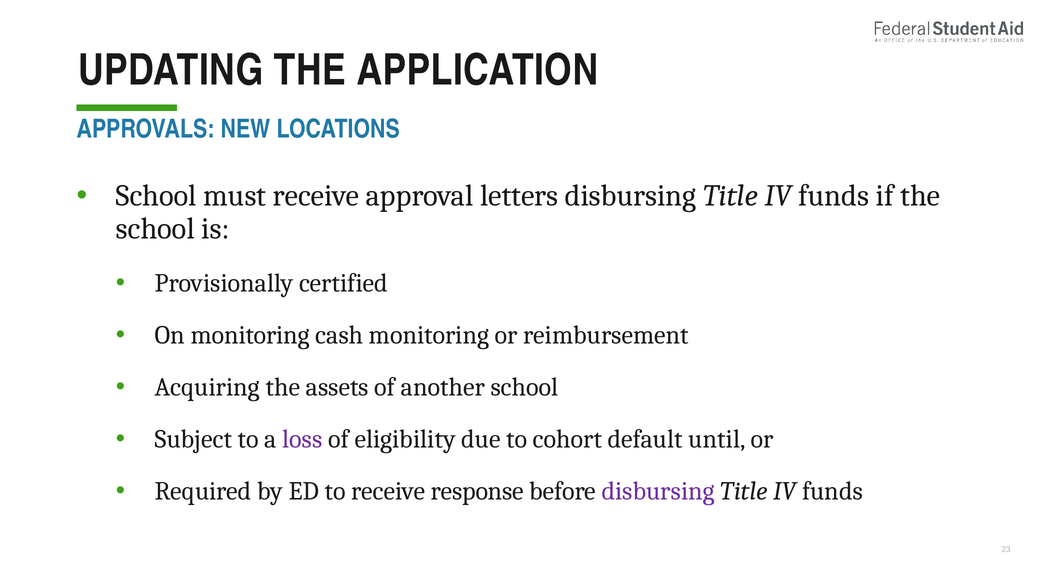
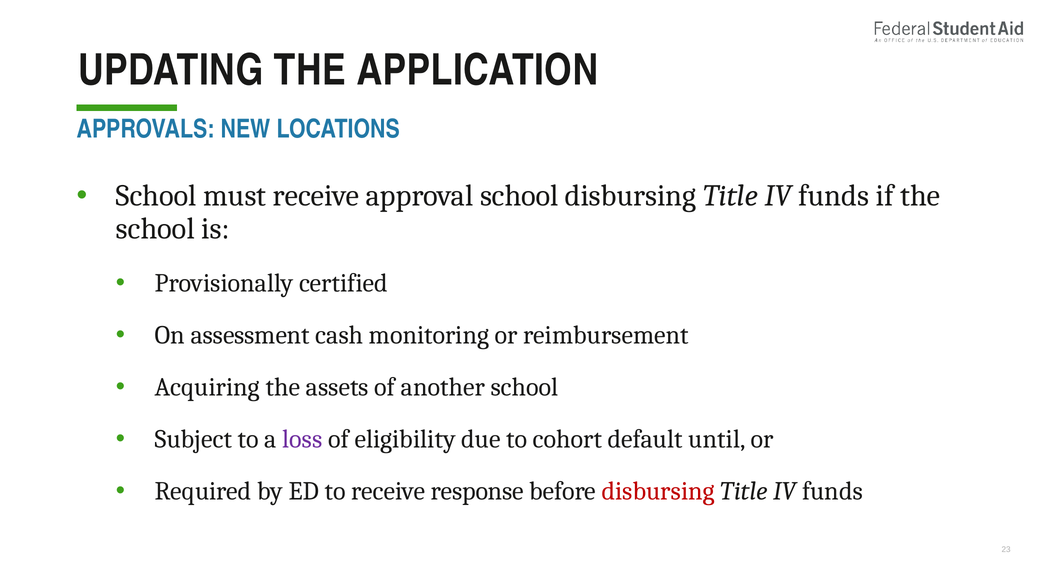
approval letters: letters -> school
On monitoring: monitoring -> assessment
disbursing at (658, 491) colour: purple -> red
